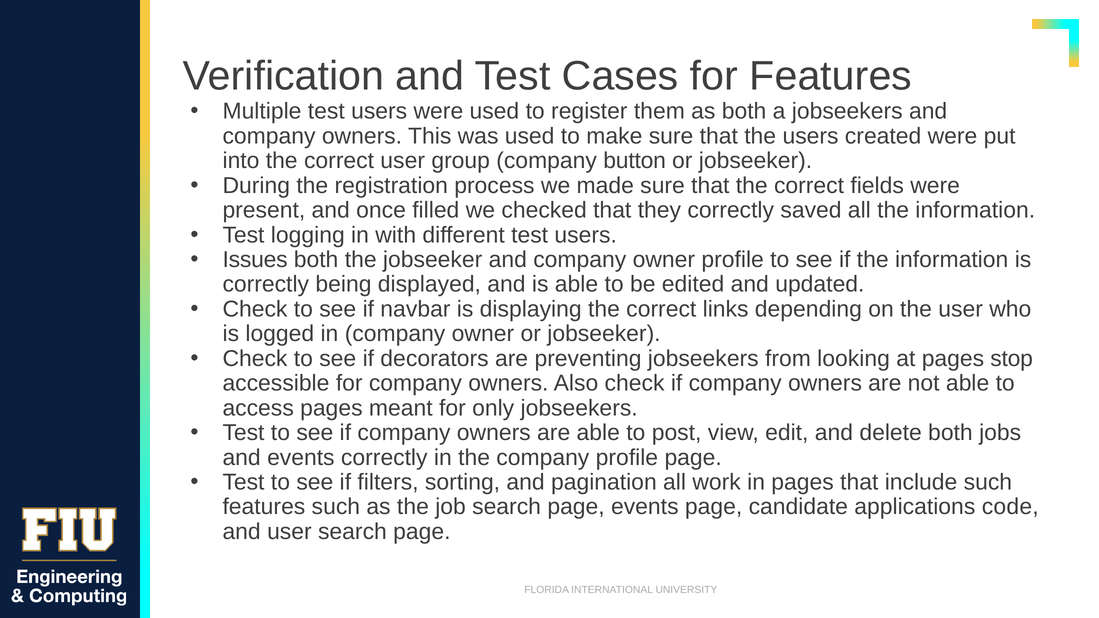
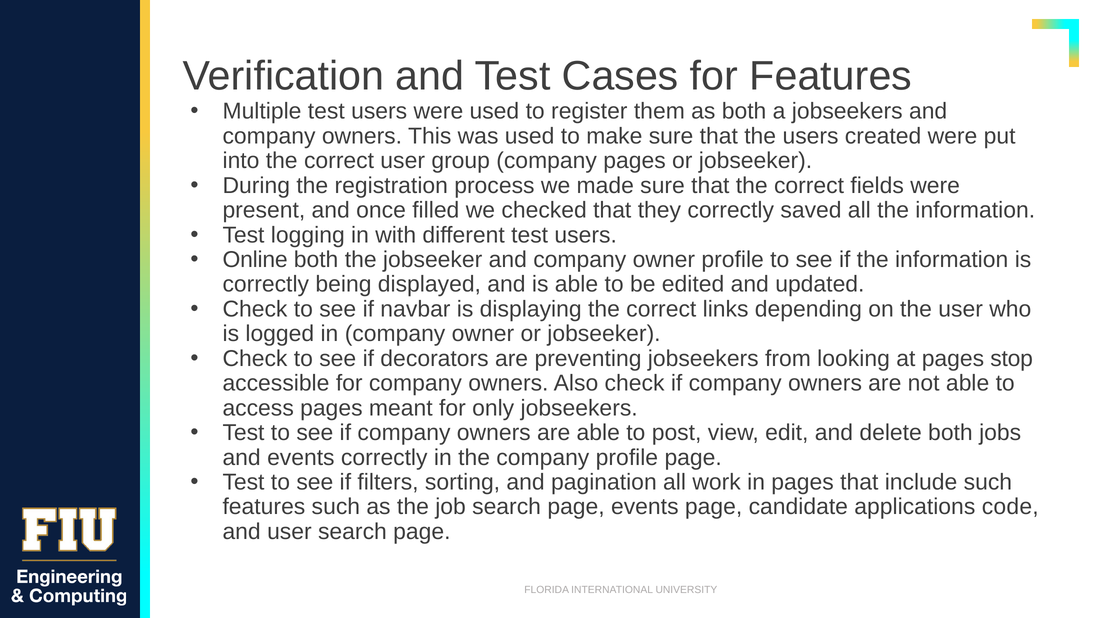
company button: button -> pages
Issues: Issues -> Online
